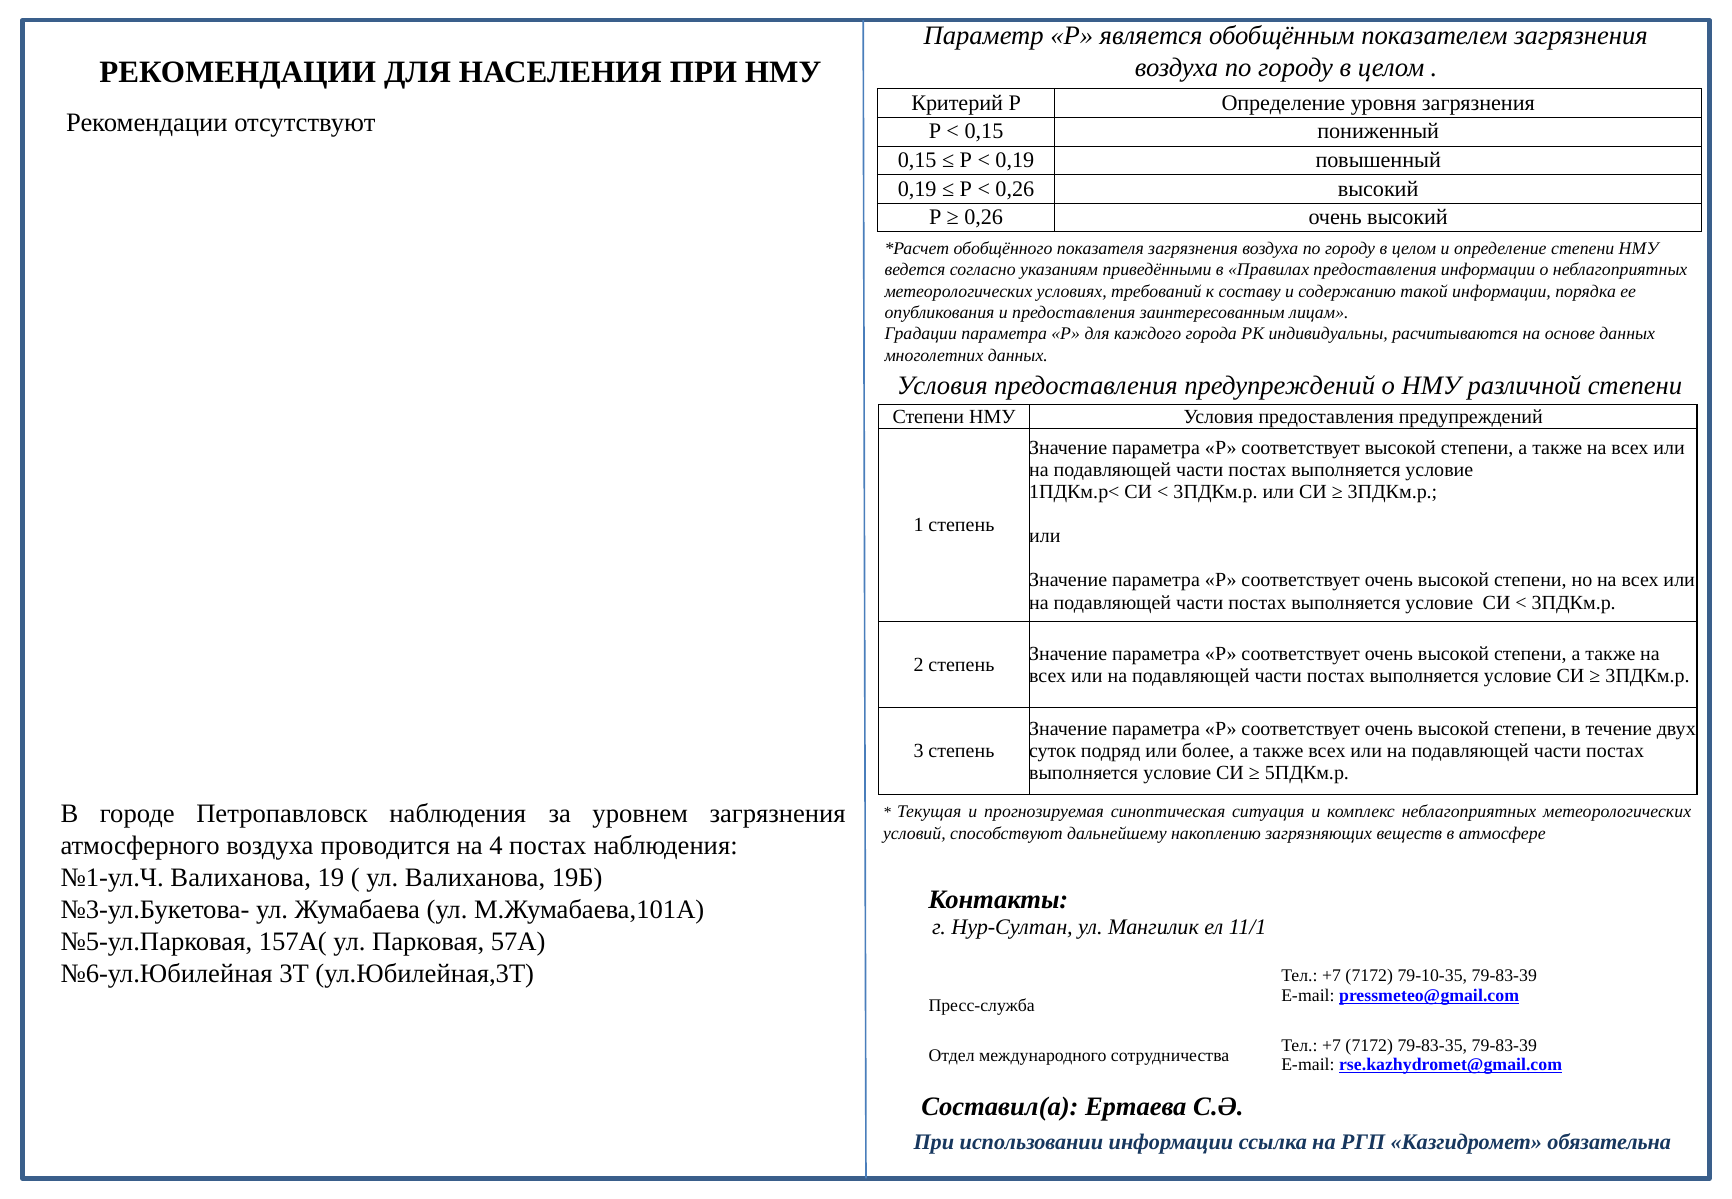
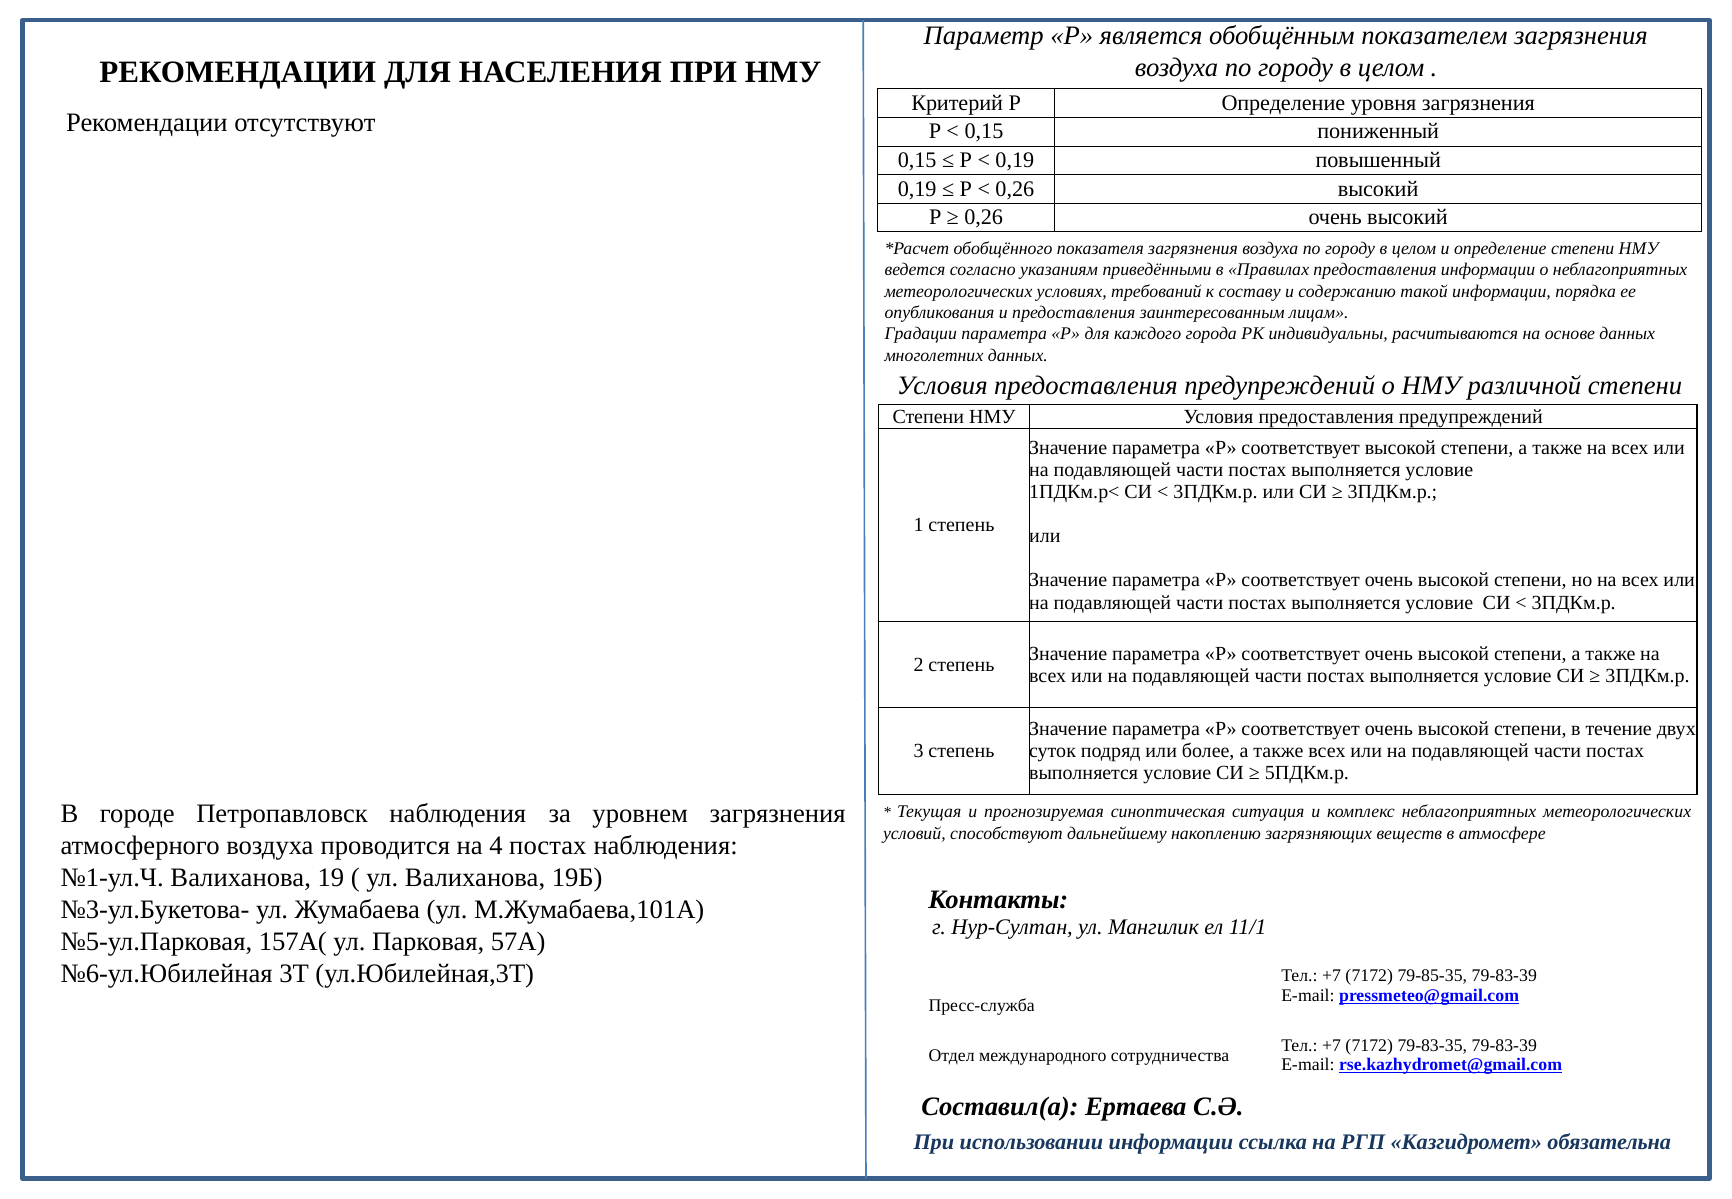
79-10-35: 79-10-35 -> 79-85-35
